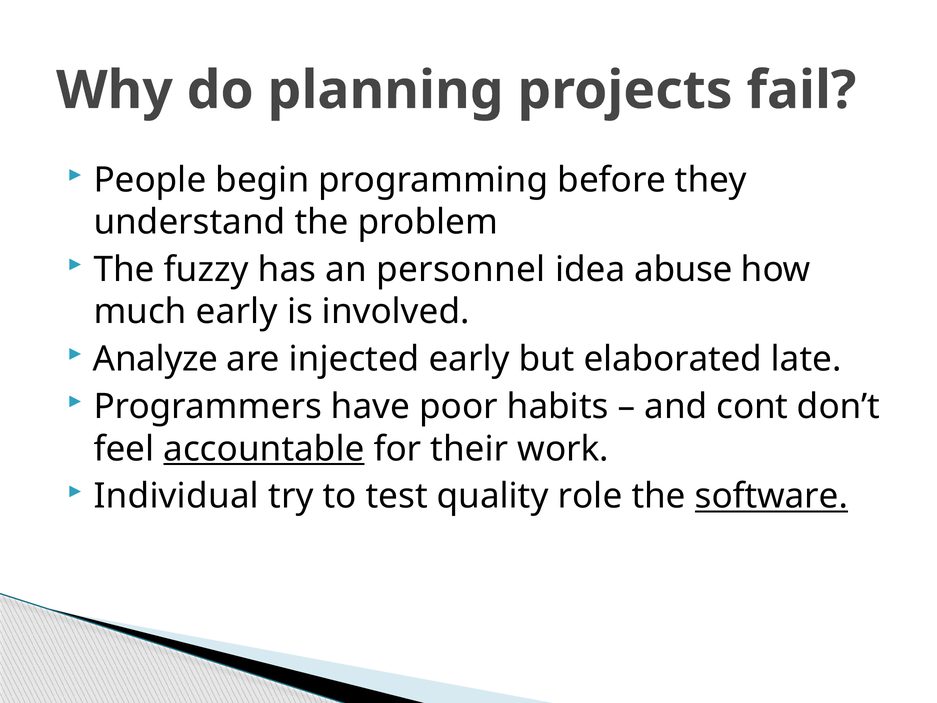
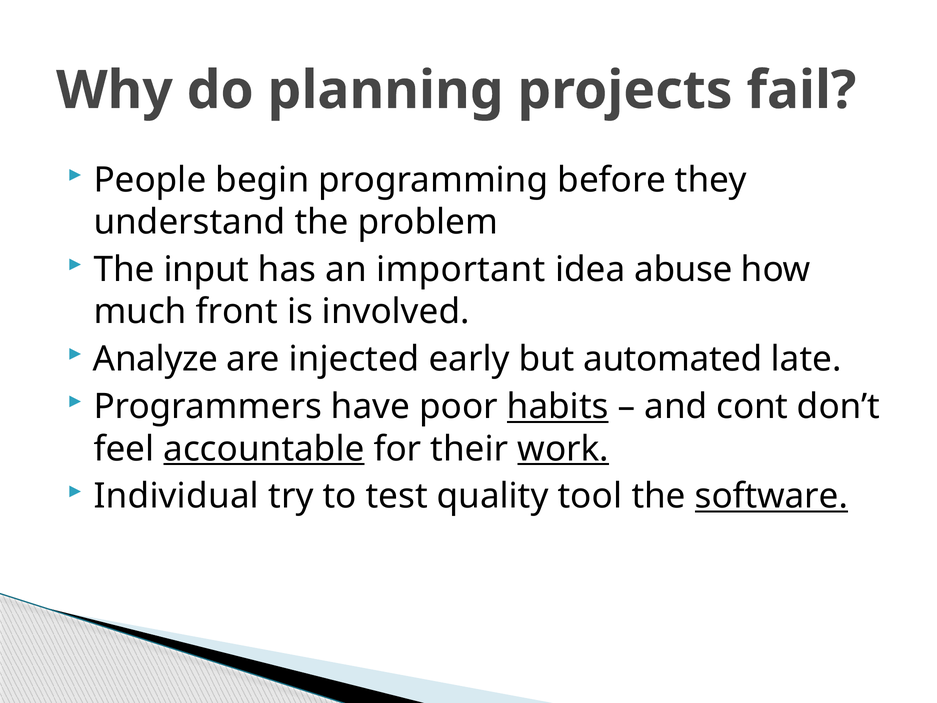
fuzzy: fuzzy -> input
personnel: personnel -> important
much early: early -> front
elaborated: elaborated -> automated
habits underline: none -> present
work underline: none -> present
role: role -> tool
